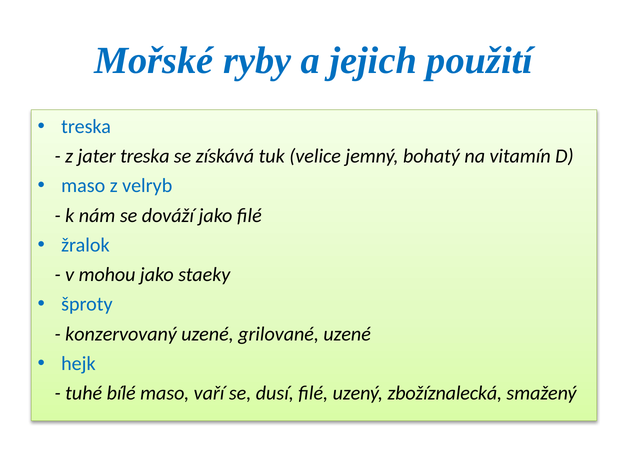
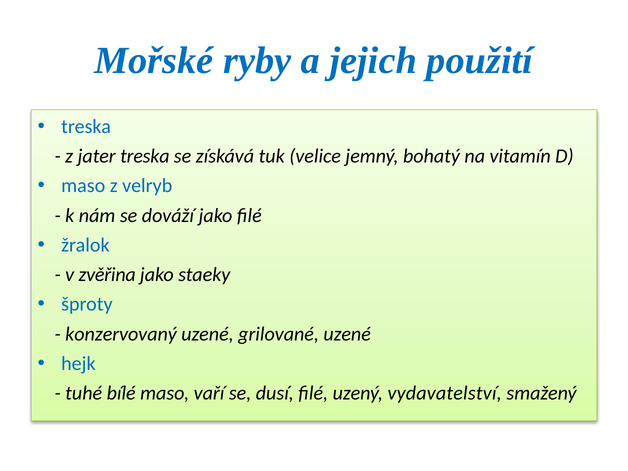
mohou: mohou -> zvěřina
zbožíznalecká: zbožíznalecká -> vydavatelství
